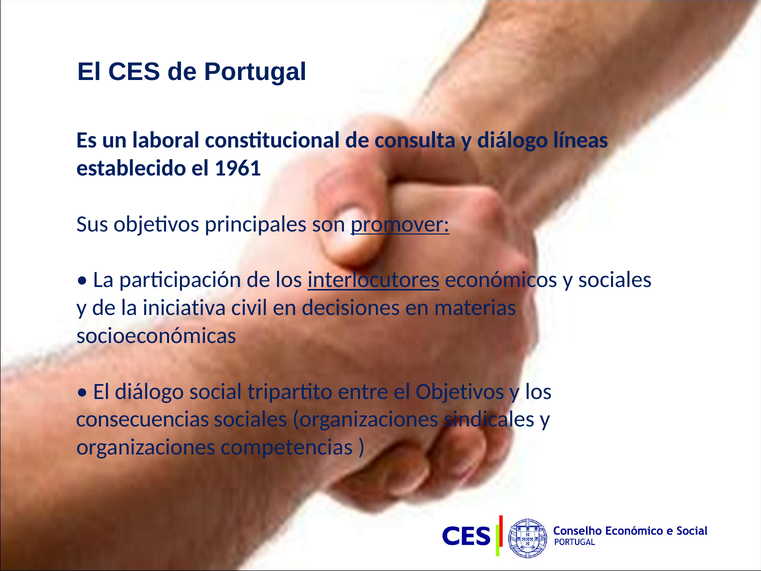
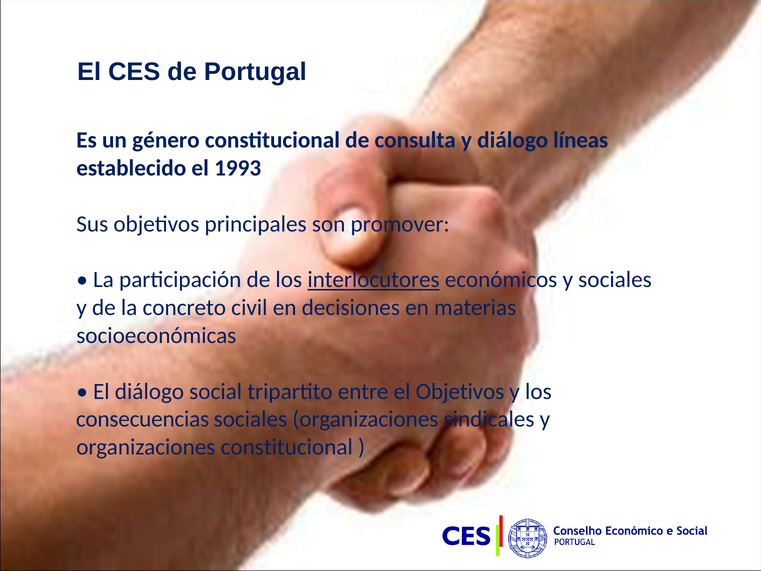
laboral: laboral -> género
1961: 1961 -> 1993
promover underline: present -> none
iniciativa: iniciativa -> concreto
organizaciones competencias: competencias -> constitucional
